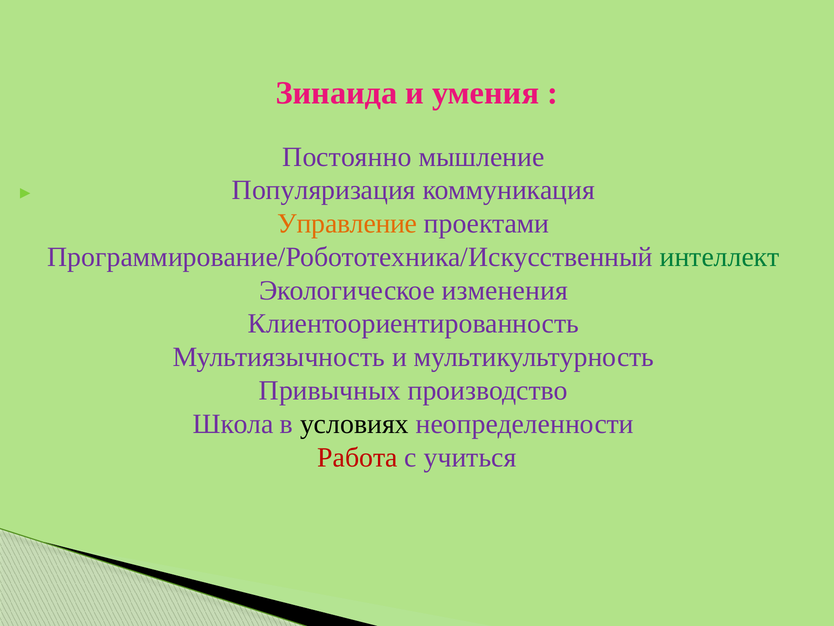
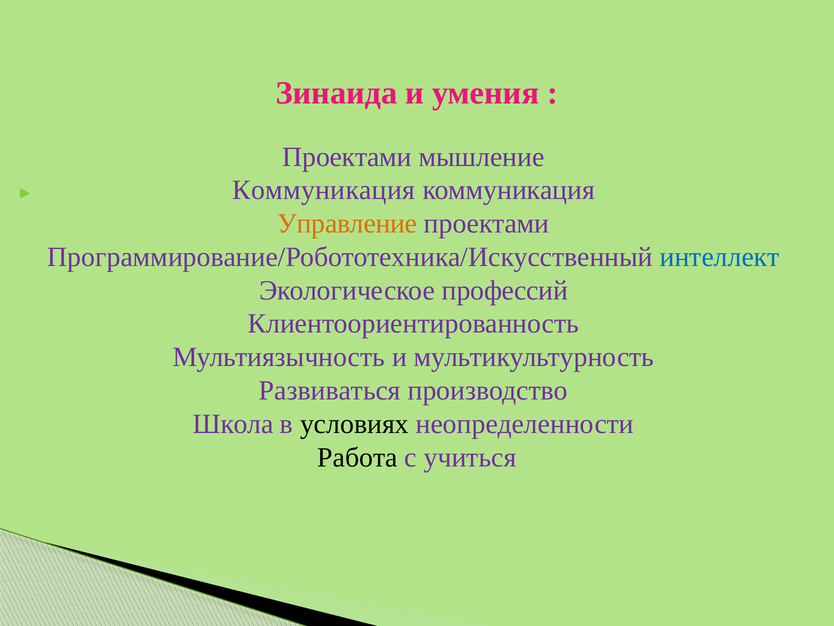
Постоянно at (347, 157): Постоянно -> Проектами
Популяризация at (324, 190): Популяризация -> Коммуникация
интеллект colour: green -> blue
изменения: изменения -> профессий
Привычных: Привычных -> Развиваться
Работа colour: red -> black
